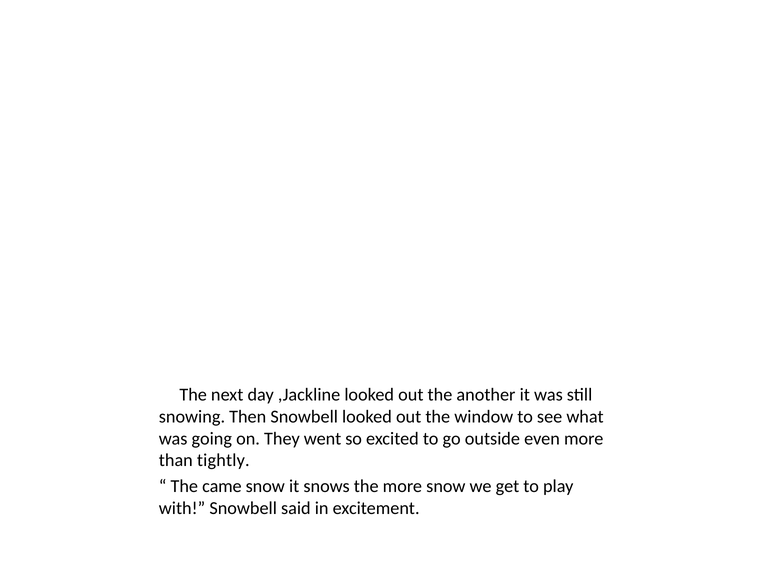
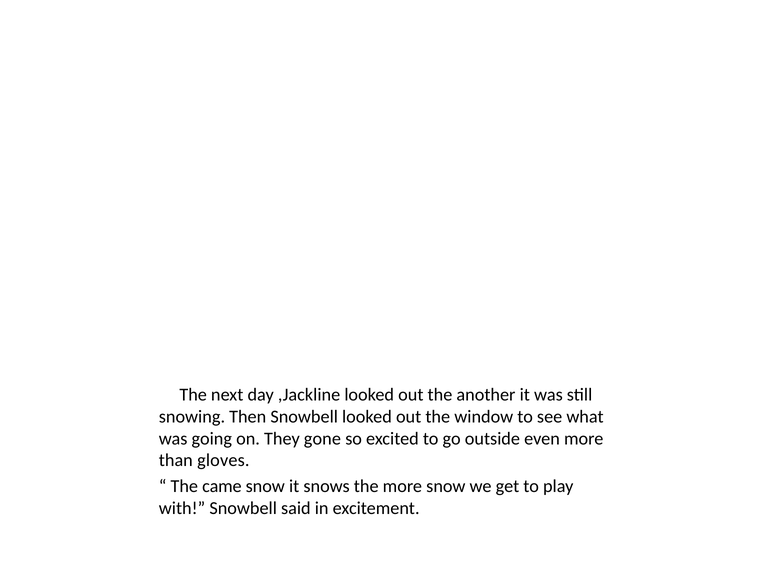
went: went -> gone
tightly: tightly -> gloves
